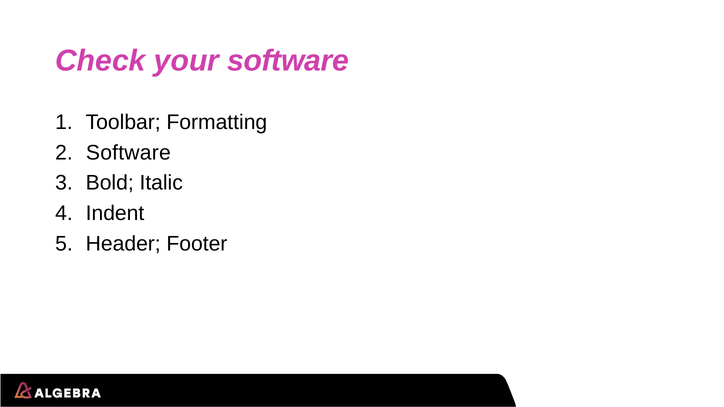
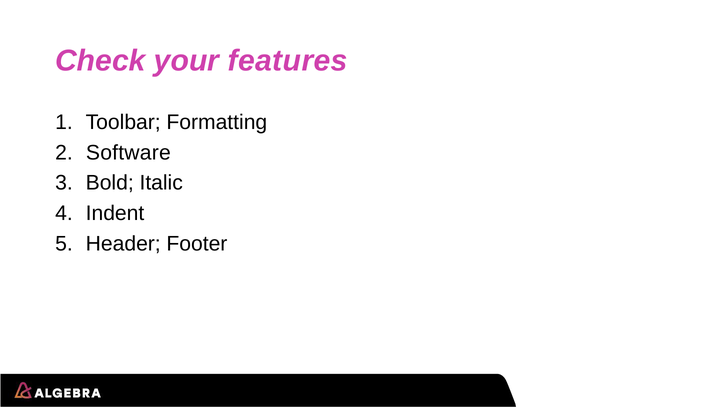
your software: software -> features
